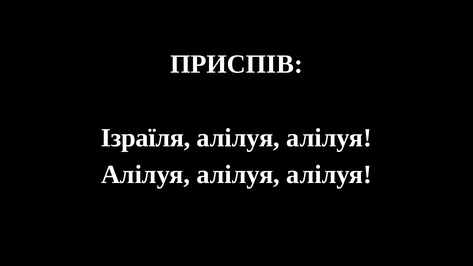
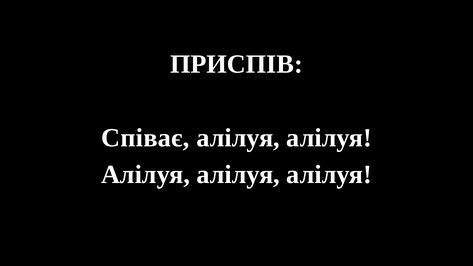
Ізраїля: Ізраїля -> Співає
